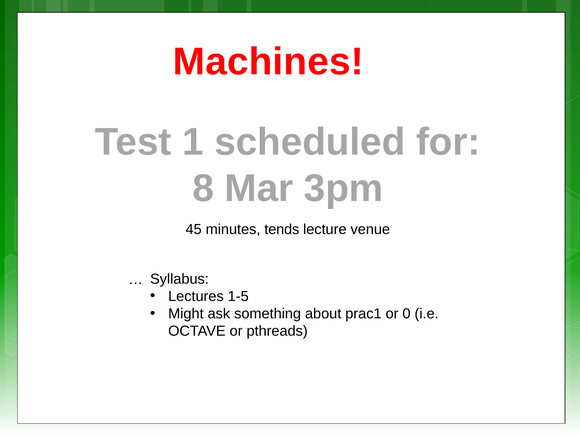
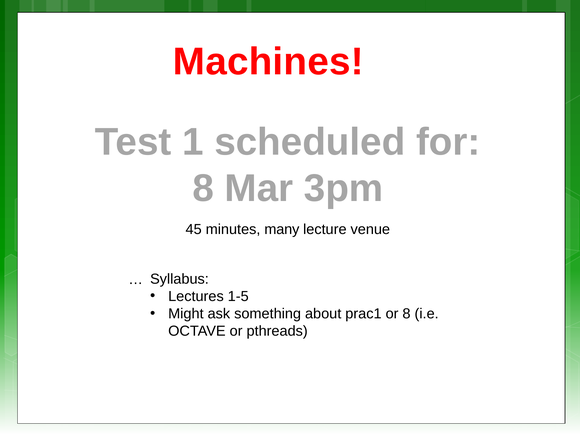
tends: tends -> many
or 0: 0 -> 8
